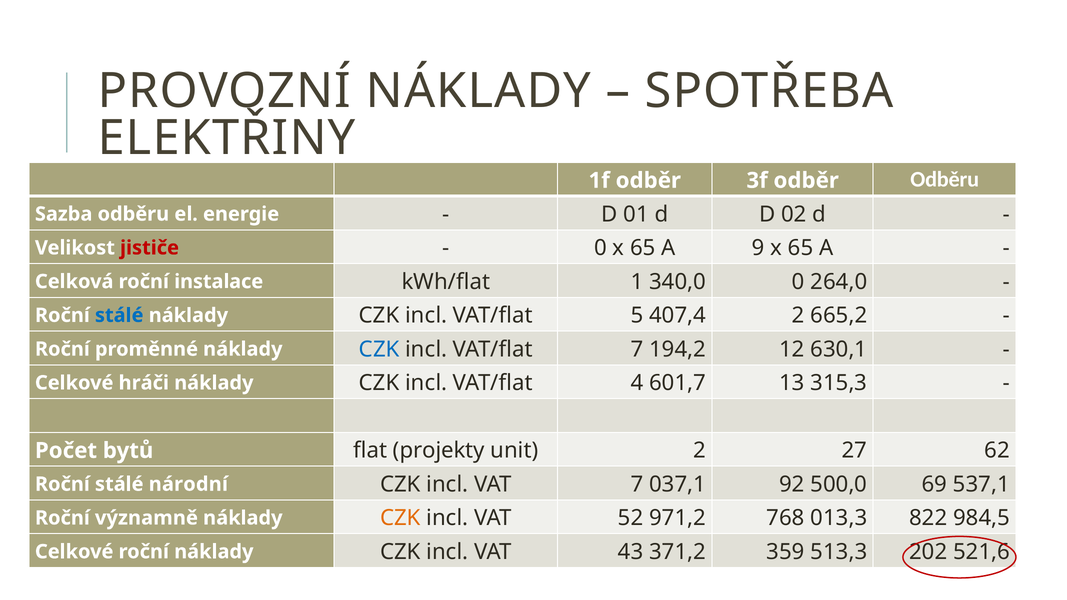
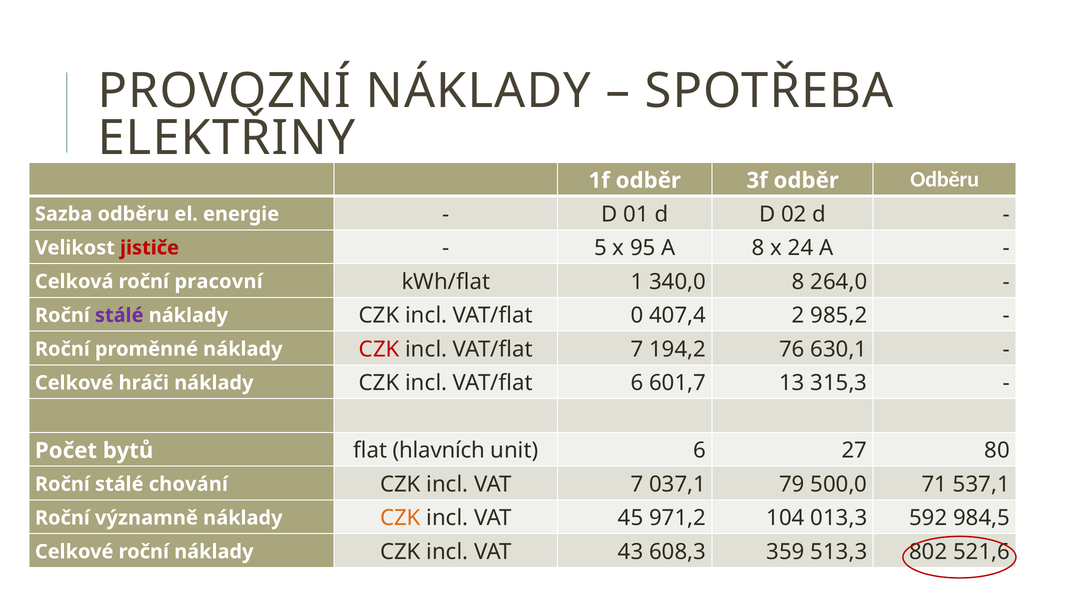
0 at (600, 248): 0 -> 5
65 at (643, 248): 65 -> 95
A 9: 9 -> 8
65 at (801, 248): 65 -> 24
instalace: instalace -> pracovní
340,0 0: 0 -> 8
stálé at (119, 315) colour: blue -> purple
5: 5 -> 0
665,2: 665,2 -> 985,2
CZK at (379, 349) colour: blue -> red
12: 12 -> 76
VAT/flat 4: 4 -> 6
projekty: projekty -> hlavních
unit 2: 2 -> 6
62: 62 -> 80
národní: národní -> chování
92: 92 -> 79
69: 69 -> 71
52: 52 -> 45
768: 768 -> 104
822: 822 -> 592
371,2: 371,2 -> 608,3
202: 202 -> 802
